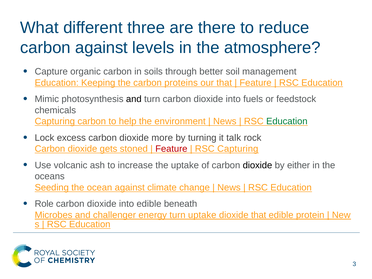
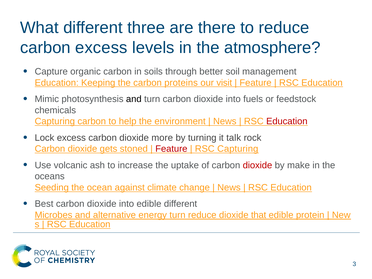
carbon against: against -> excess
our that: that -> visit
Education at (287, 121) colour: green -> red
dioxide at (257, 165) colour: black -> red
either: either -> make
Role: Role -> Best
edible beneath: beneath -> different
challenger: challenger -> alternative
turn uptake: uptake -> reduce
